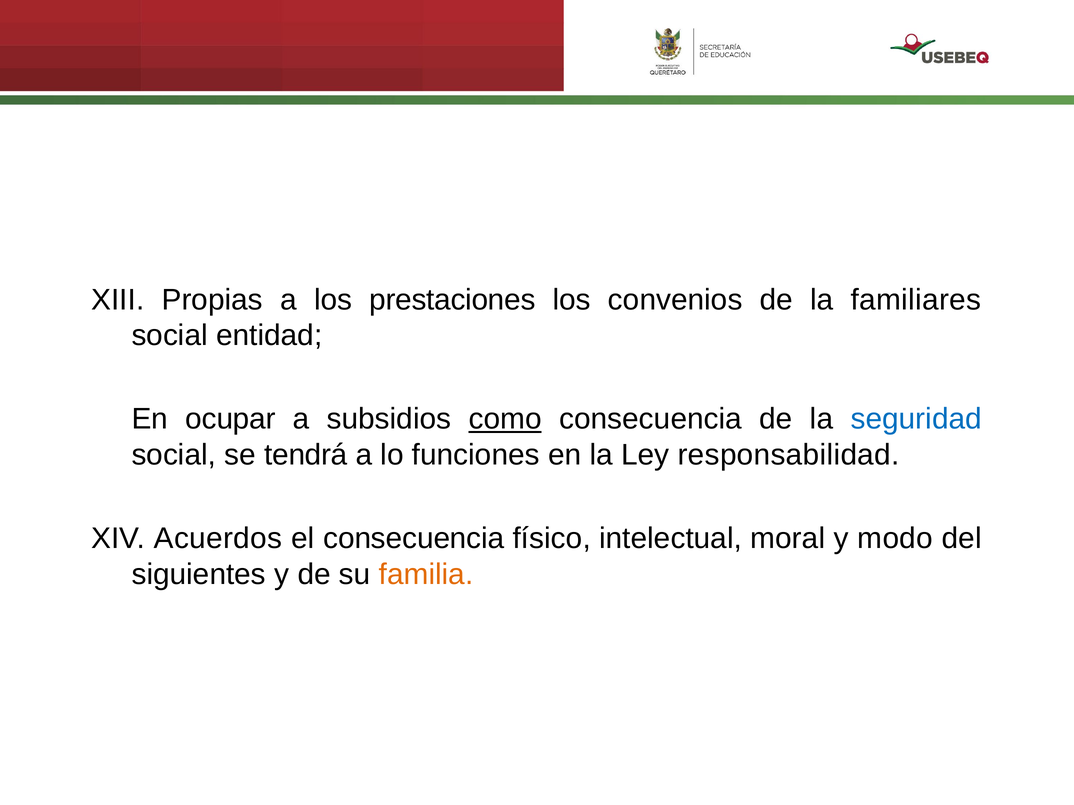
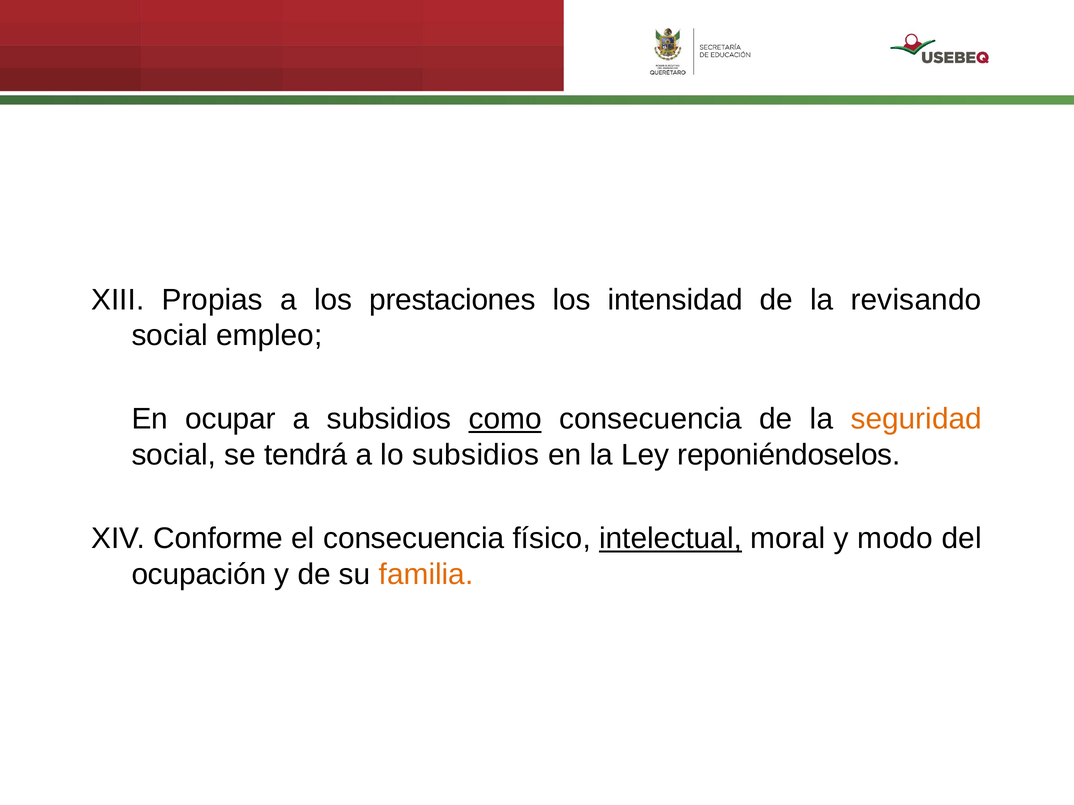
convenios: convenios -> intensidad
familiares: familiares -> revisando
entidad: entidad -> empleo
seguridad colour: blue -> orange
lo funciones: funciones -> subsidios
responsabilidad: responsabilidad -> reponiéndoselos
Acuerdos: Acuerdos -> Conforme
intelectual underline: none -> present
siguientes: siguientes -> ocupación
